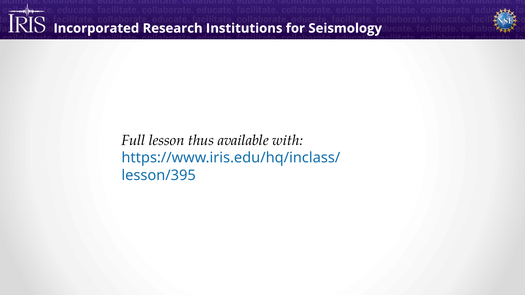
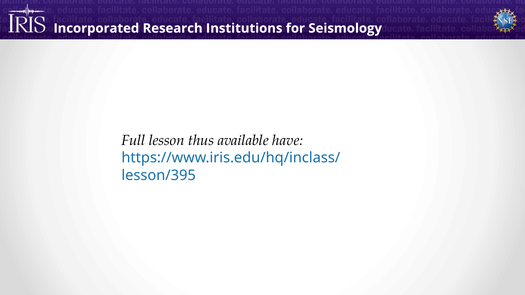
with: with -> have
